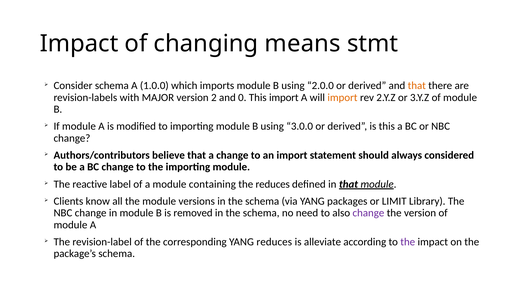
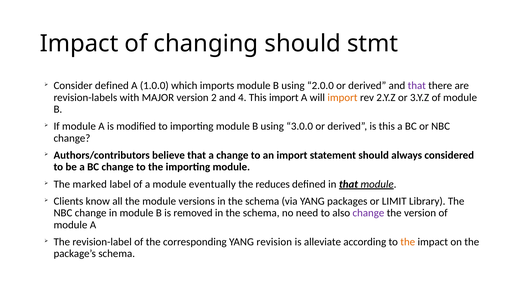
changing means: means -> should
Consider schema: schema -> defined
that at (417, 86) colour: orange -> purple
0: 0 -> 4
reactive: reactive -> marked
containing: containing -> eventually
YANG reduces: reduces -> revision
the at (408, 242) colour: purple -> orange
